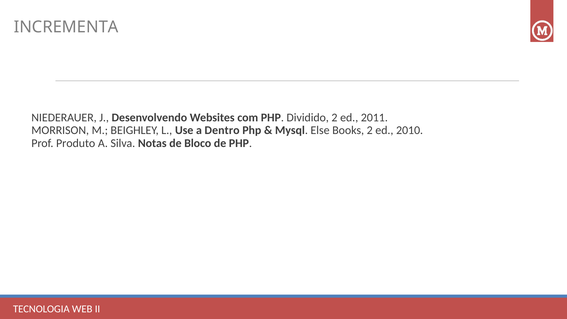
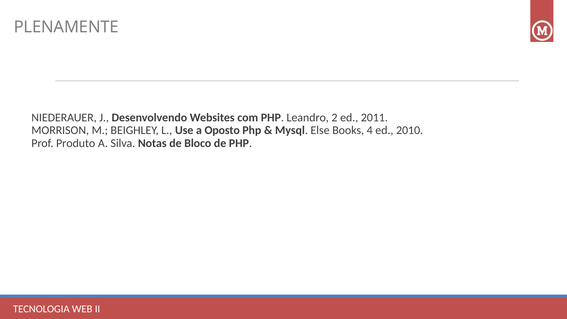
INCREMENTA: INCREMENTA -> PLENAMENTE
Dividido: Dividido -> Leandro
Dentro: Dentro -> Oposto
Books 2: 2 -> 4
